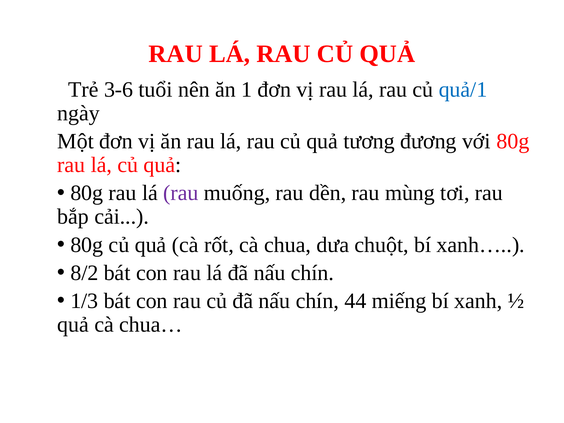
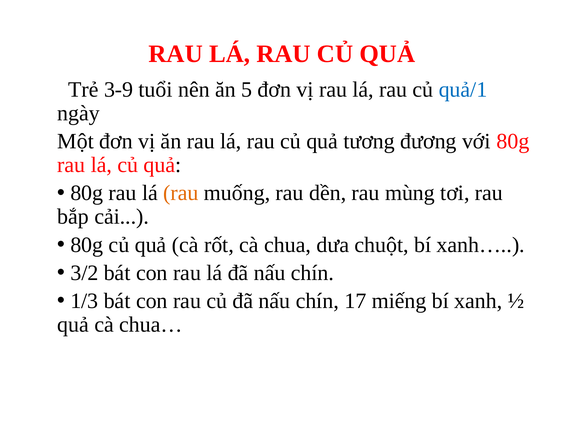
3-6: 3-6 -> 3-9
1: 1 -> 5
rau at (181, 193) colour: purple -> orange
8/2: 8/2 -> 3/2
44: 44 -> 17
